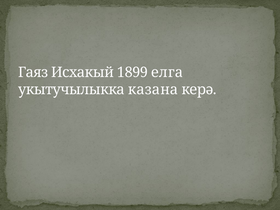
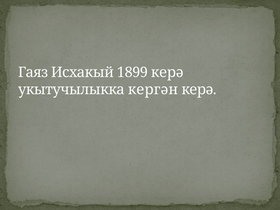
1899 елга: елга -> керә
казана: казана -> кергән
